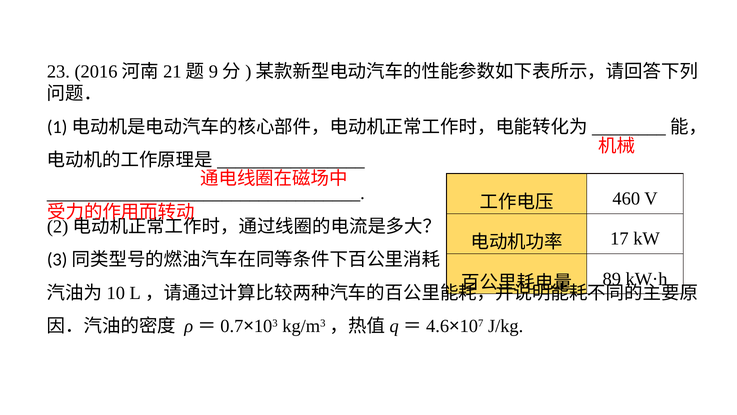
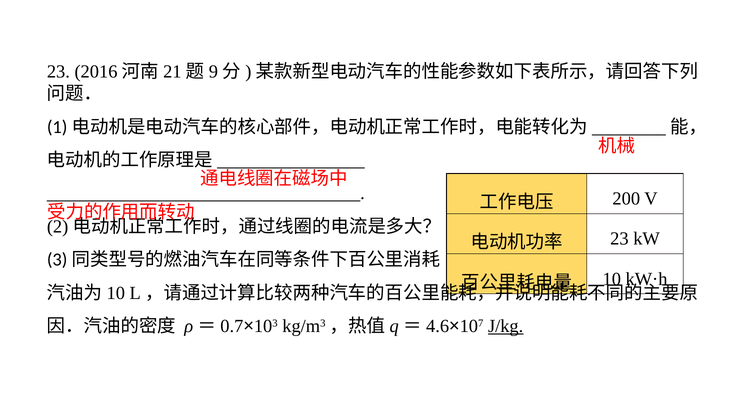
460: 460 -> 200
17 at (619, 239): 17 -> 23
89: 89 -> 10
J/kg underline: none -> present
